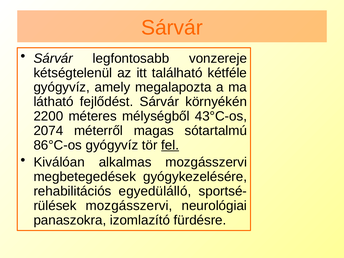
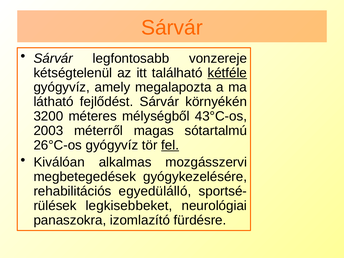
kétféle underline: none -> present
2200: 2200 -> 3200
2074: 2074 -> 2003
86°C-os: 86°C-os -> 26°C-os
mozgásszervi at (129, 206): mozgásszervi -> legkisebbeket
